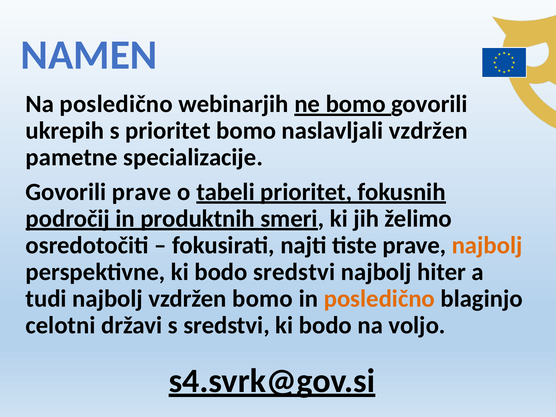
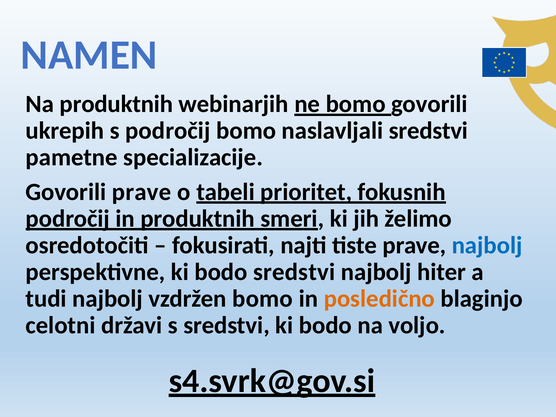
Na posledično: posledično -> produktnih
s prioritet: prioritet -> področij
naslavljali vzdržen: vzdržen -> sredstvi
najbolj at (487, 245) colour: orange -> blue
